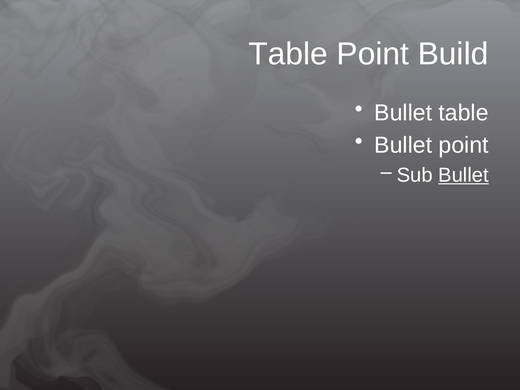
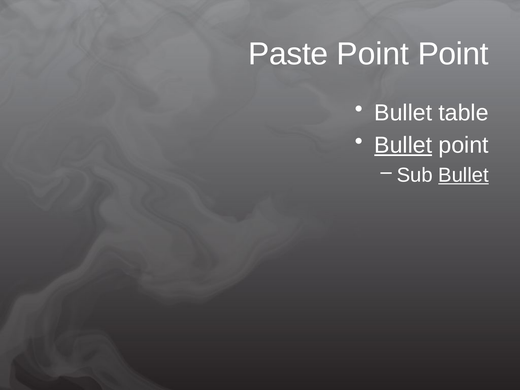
Table at (288, 54): Table -> Paste
Point Build: Build -> Point
Bullet at (403, 145) underline: none -> present
